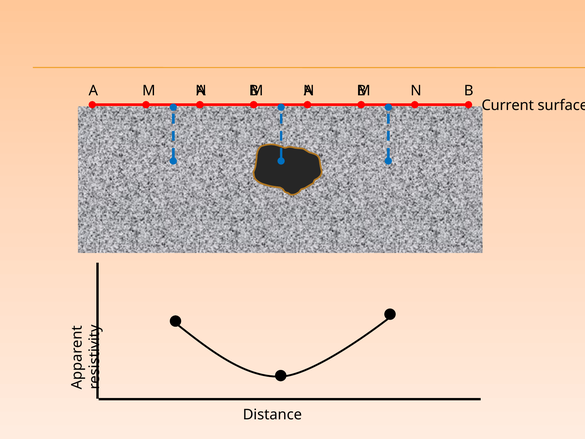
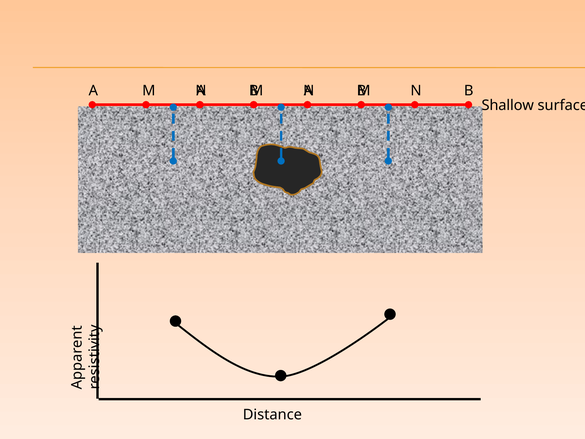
Current: Current -> Shallow
